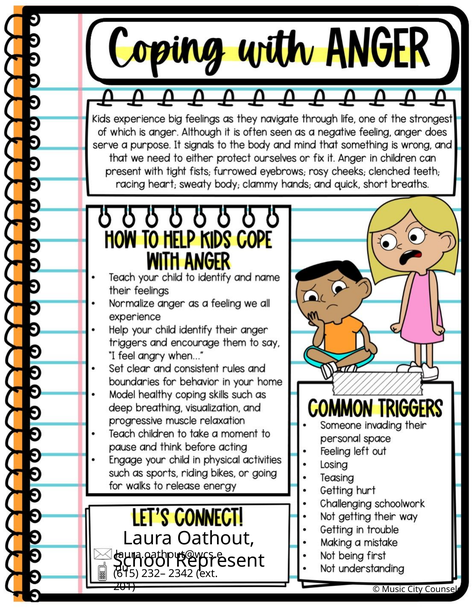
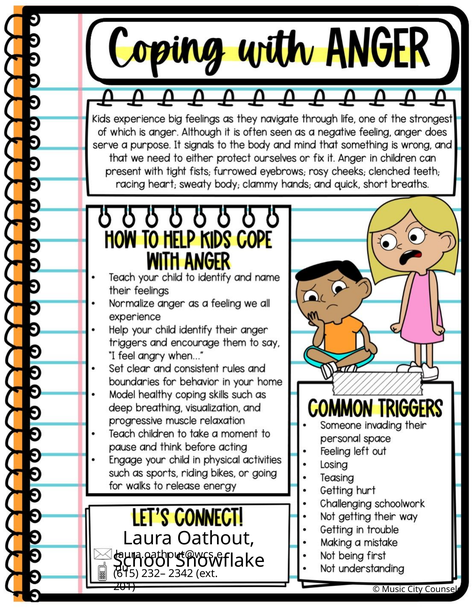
Represent: Represent -> Snowflake
